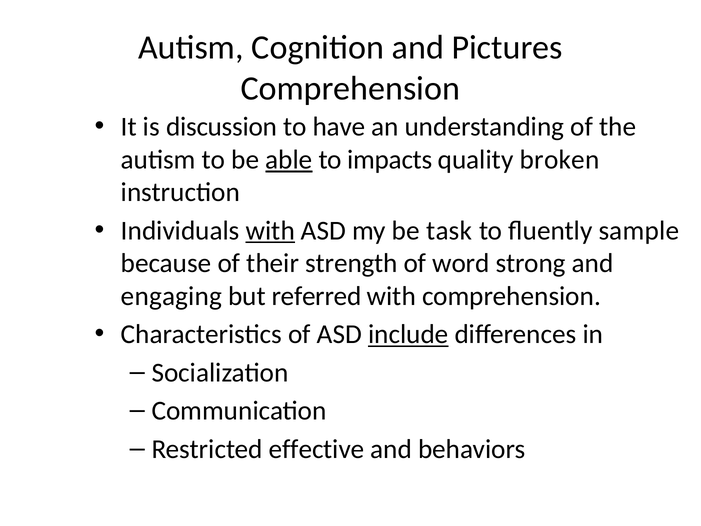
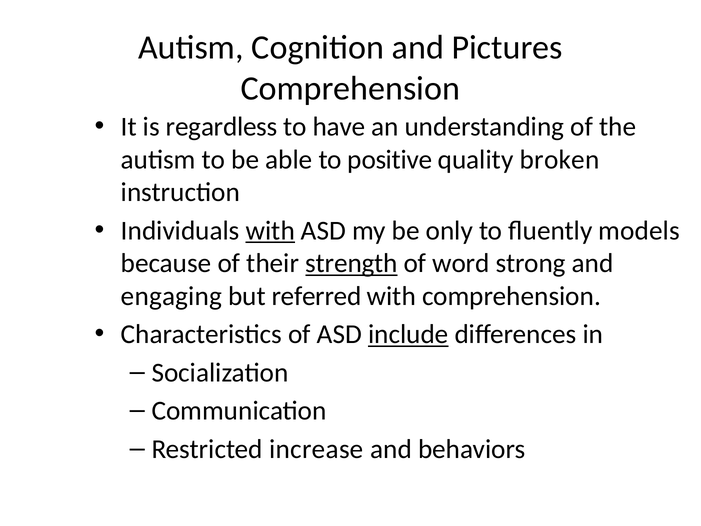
discussion: discussion -> regardless
able underline: present -> none
impacts: impacts -> positive
task: task -> only
sample: sample -> models
strength underline: none -> present
effective: effective -> increase
